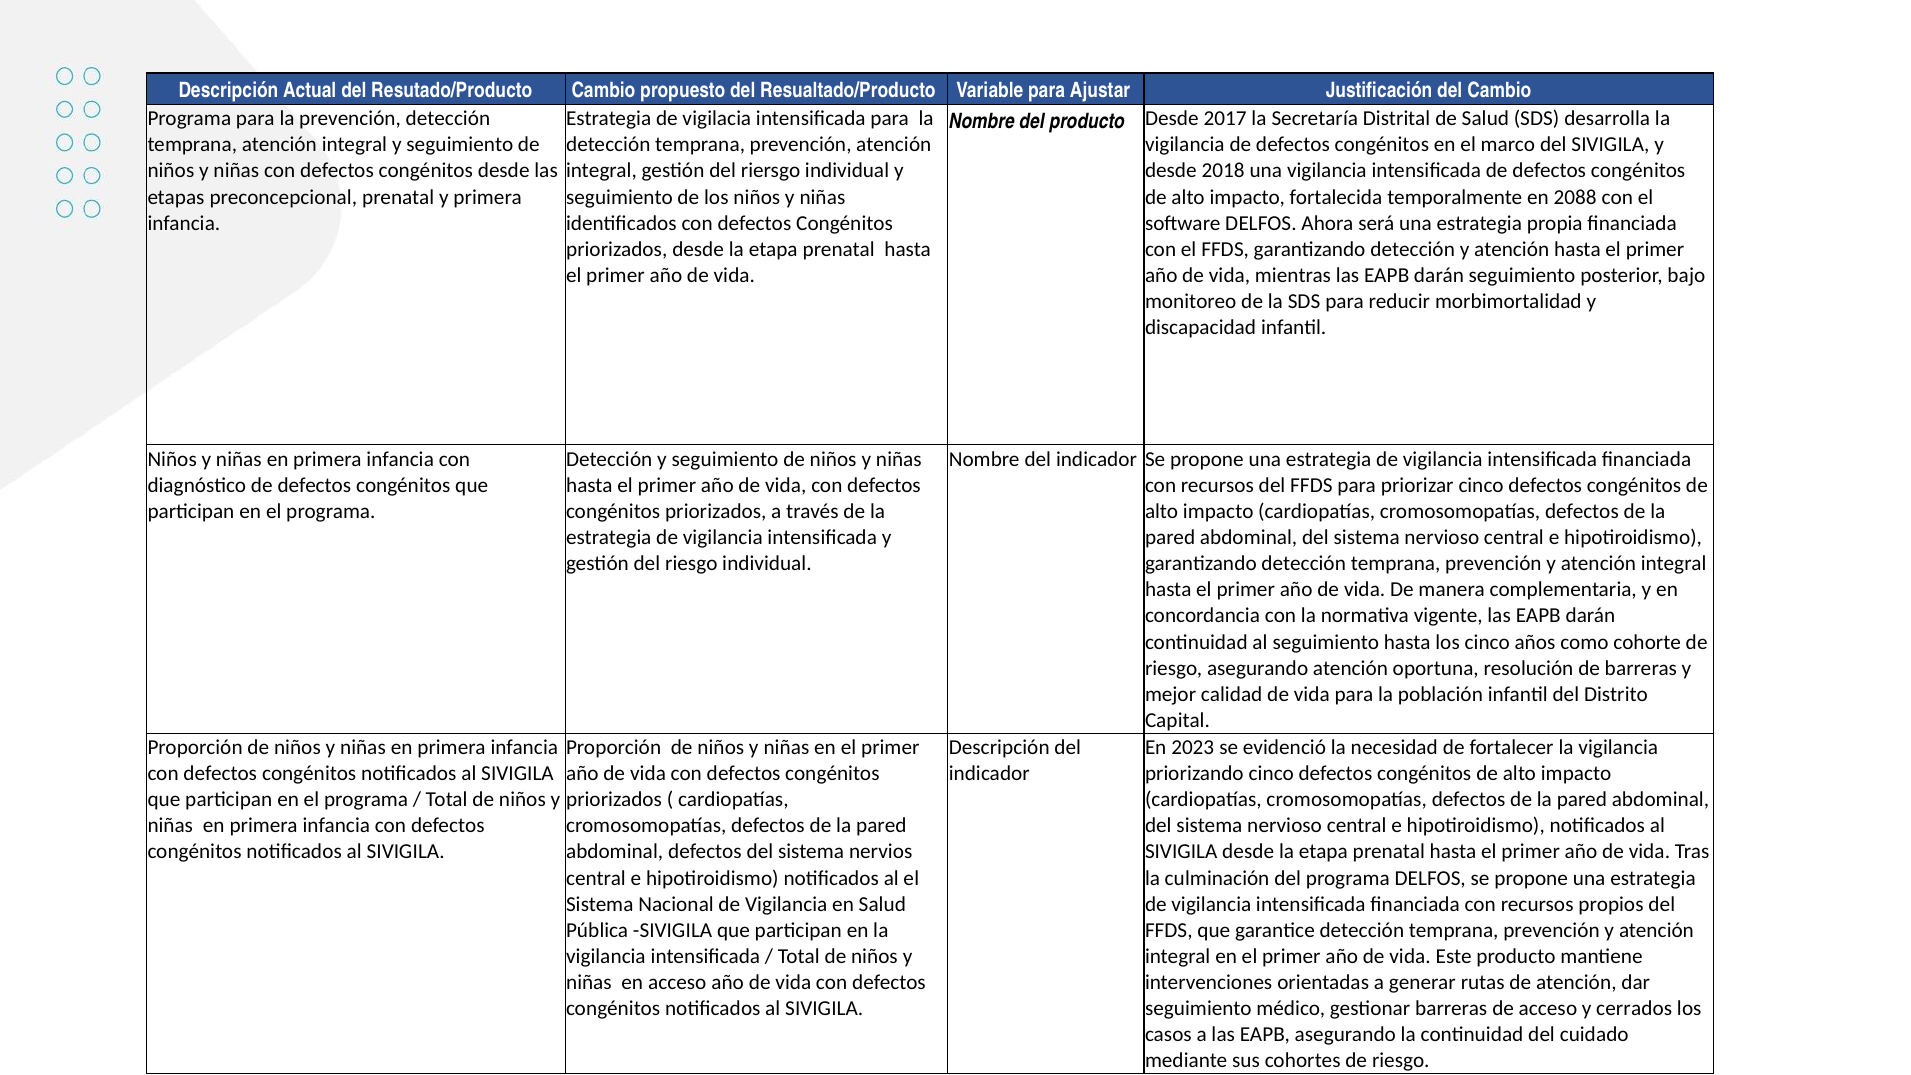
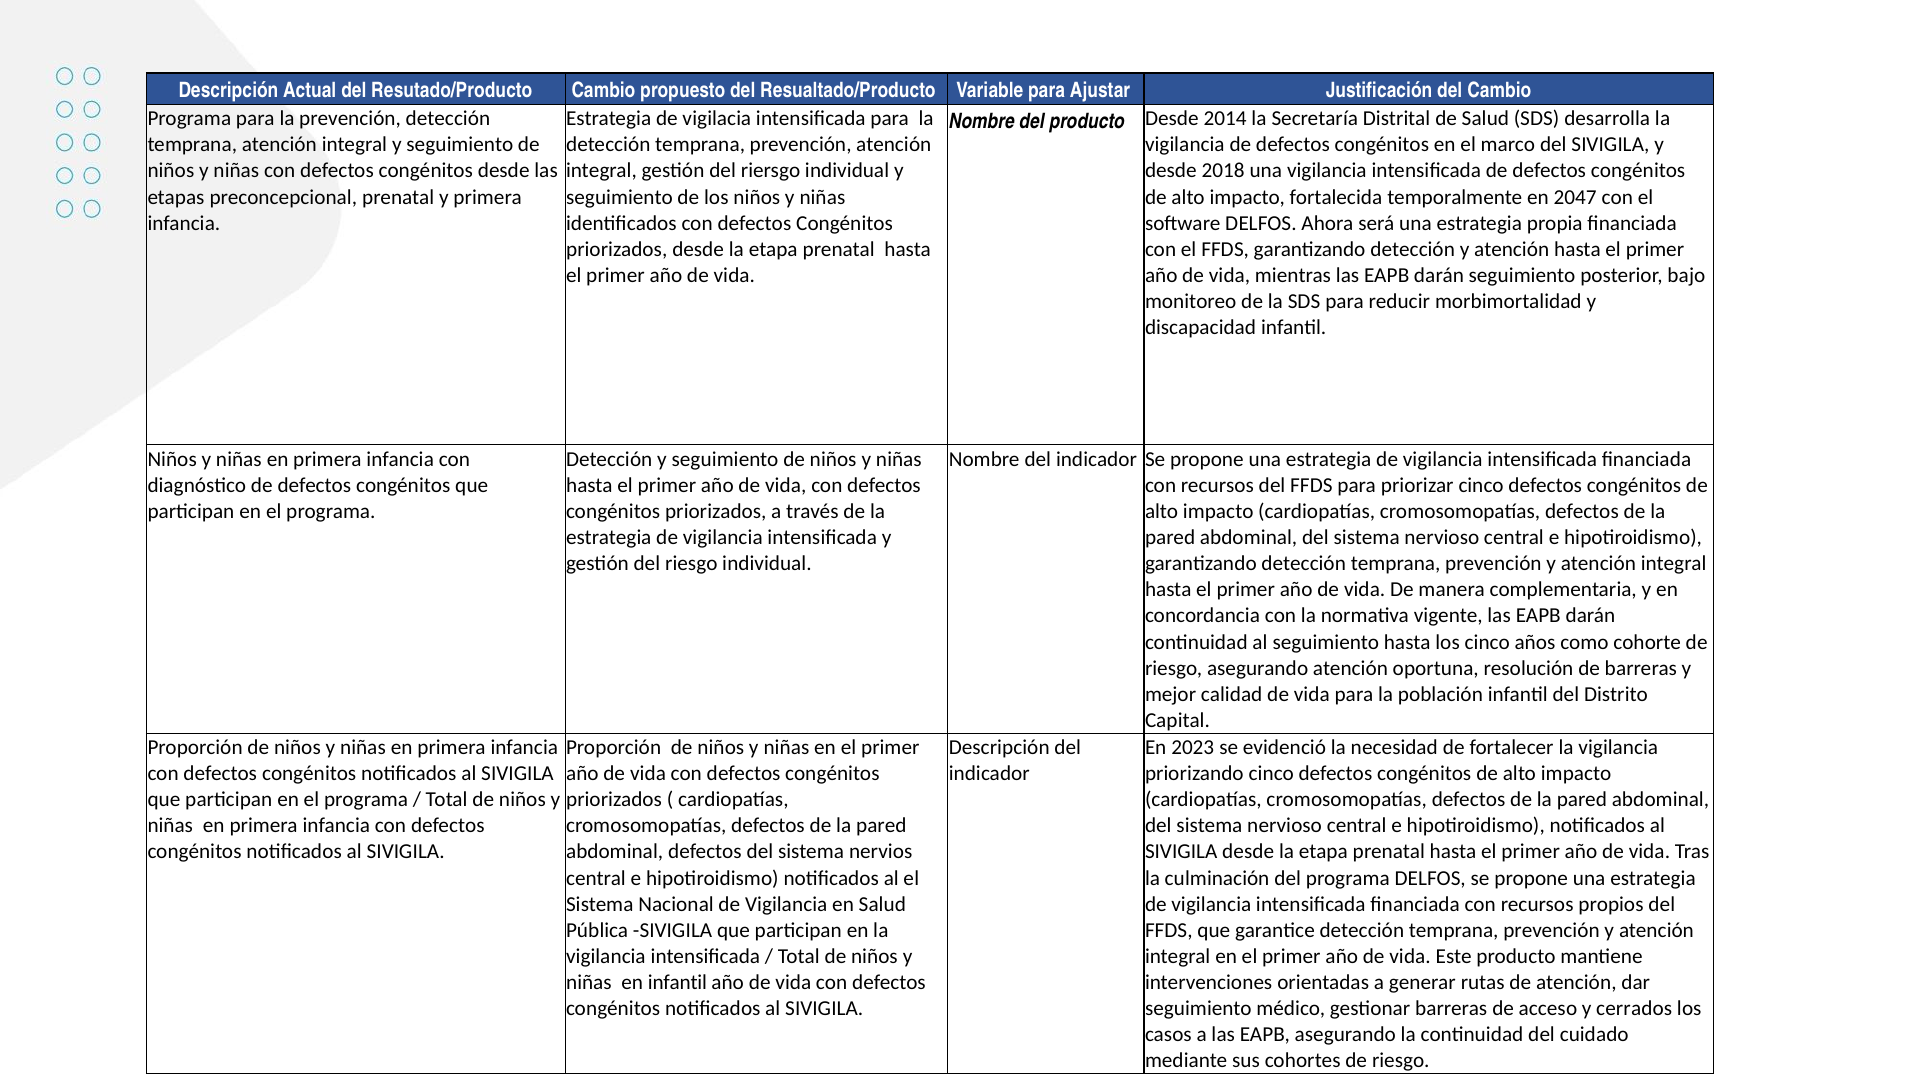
2017: 2017 -> 2014
2088: 2088 -> 2047
en acceso: acceso -> infantil
